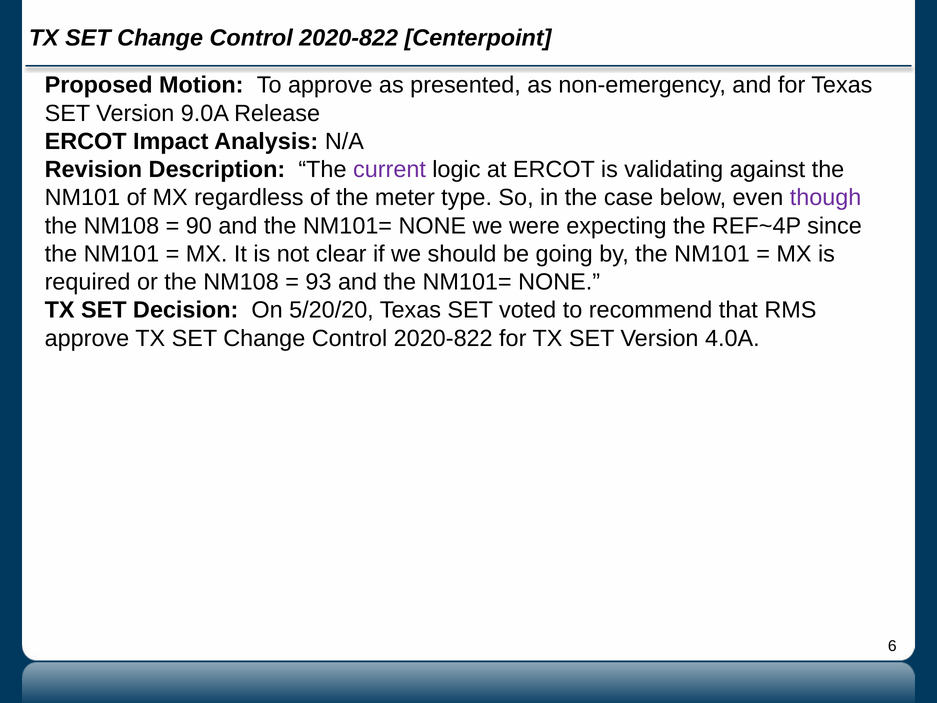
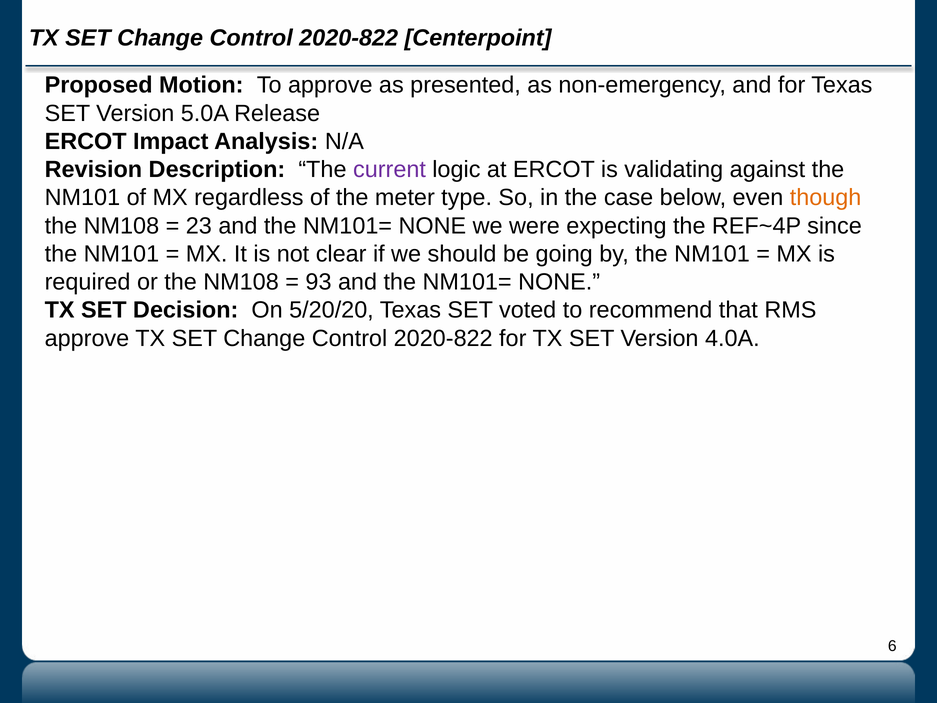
9.0A: 9.0A -> 5.0A
though colour: purple -> orange
90: 90 -> 23
